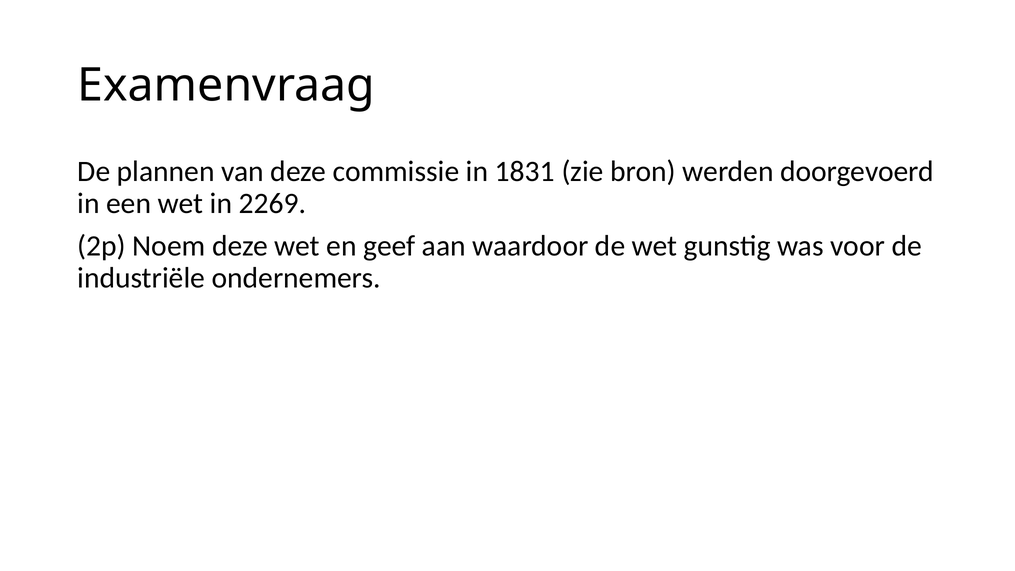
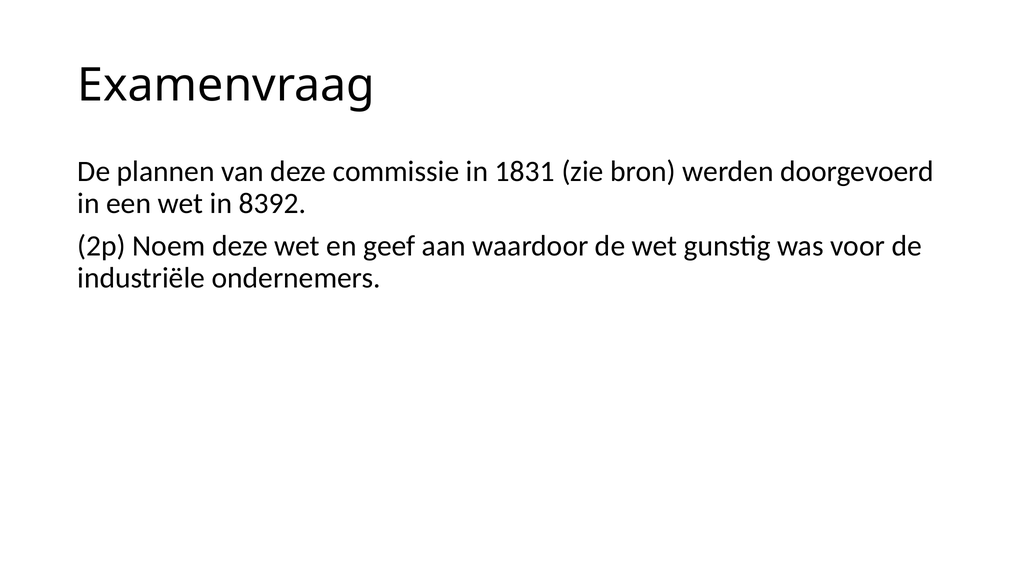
2269: 2269 -> 8392
